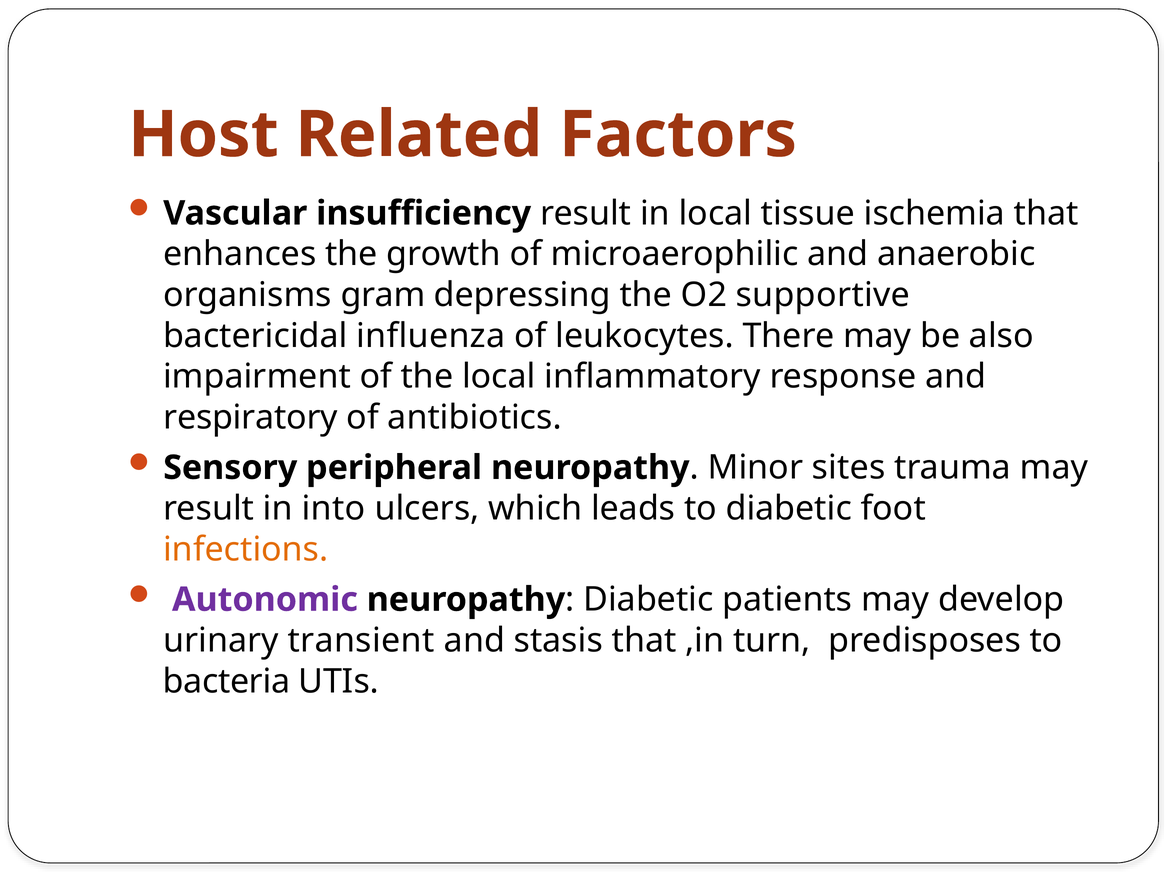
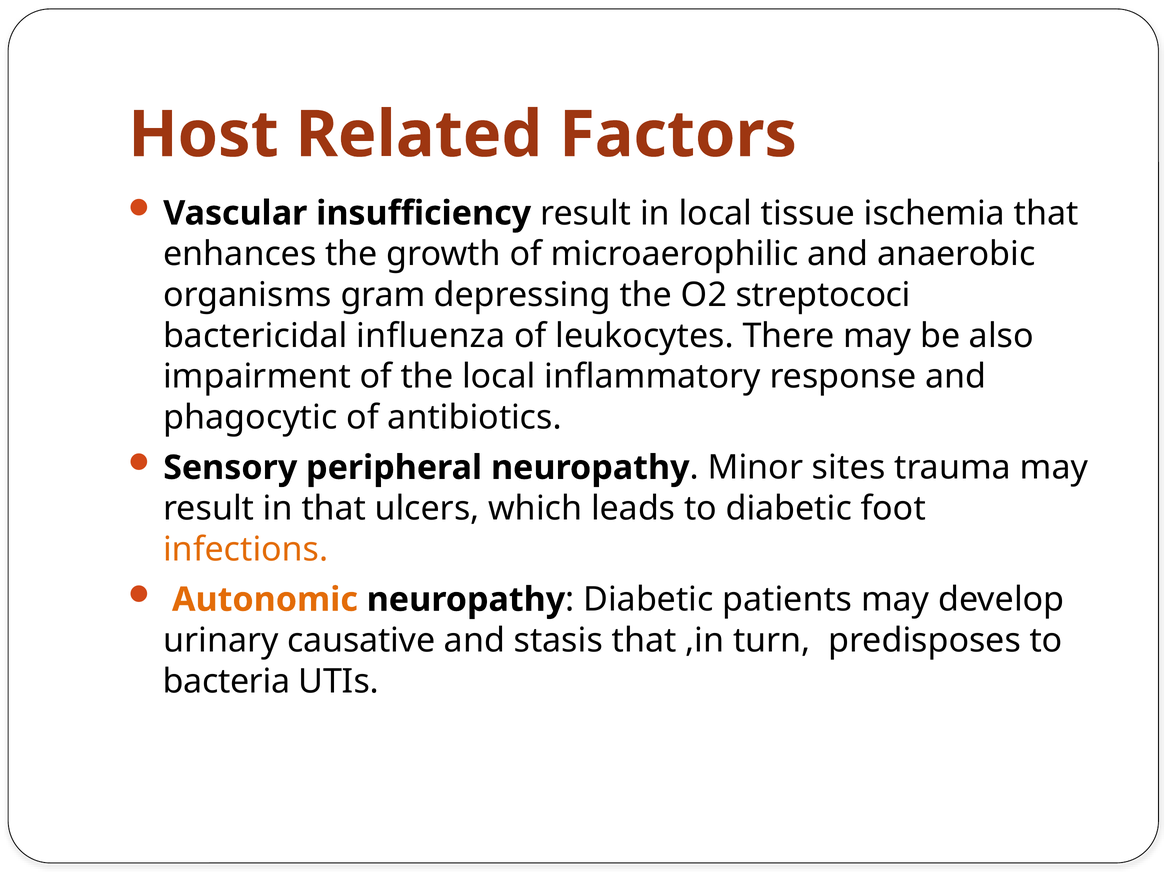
supportive: supportive -> streptococi
respiratory: respiratory -> phagocytic
in into: into -> that
Autonomic colour: purple -> orange
transient: transient -> causative
